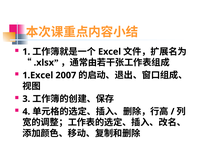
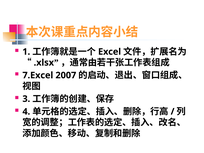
1.Excel: 1.Excel -> 7.Excel
